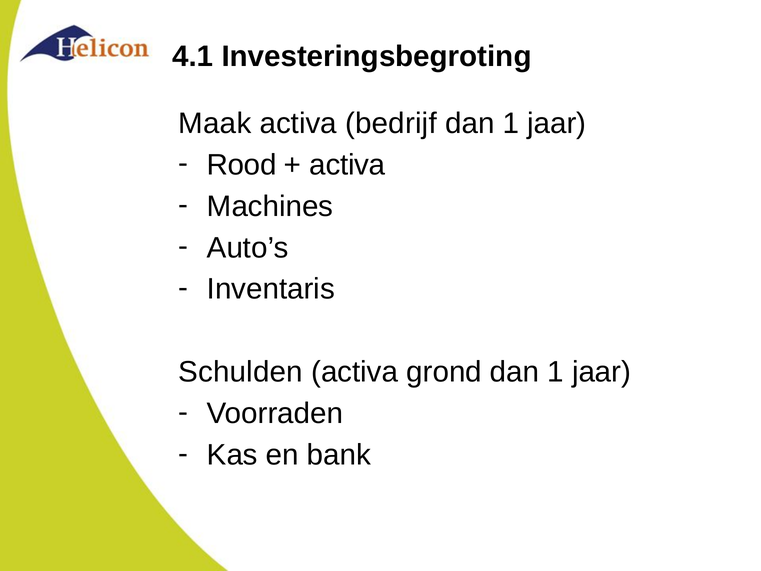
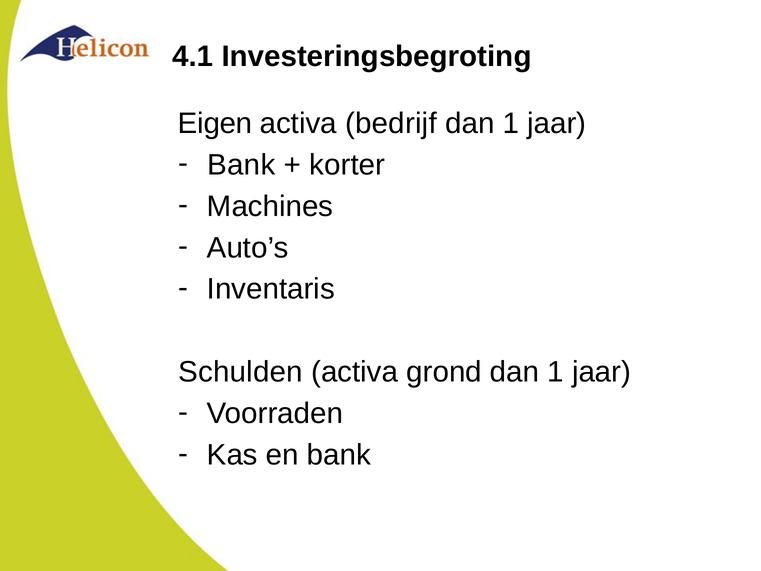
Maak: Maak -> Eigen
Rood at (242, 165): Rood -> Bank
activa at (347, 165): activa -> korter
